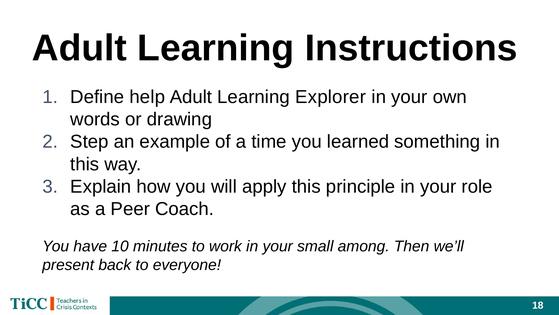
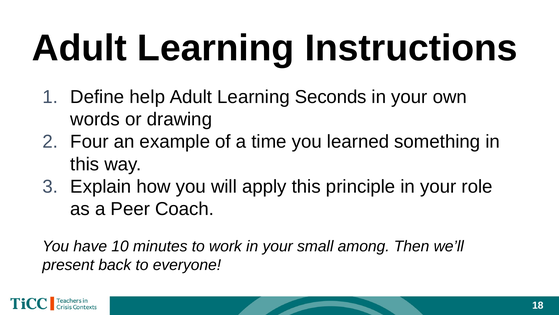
Explorer: Explorer -> Seconds
Step: Step -> Four
